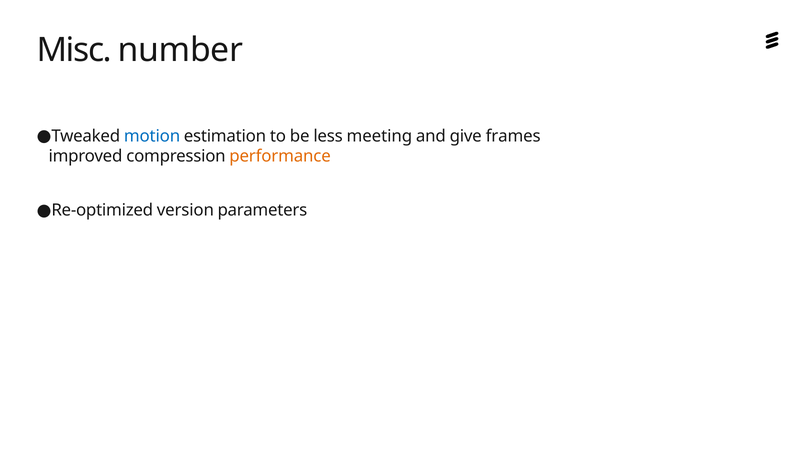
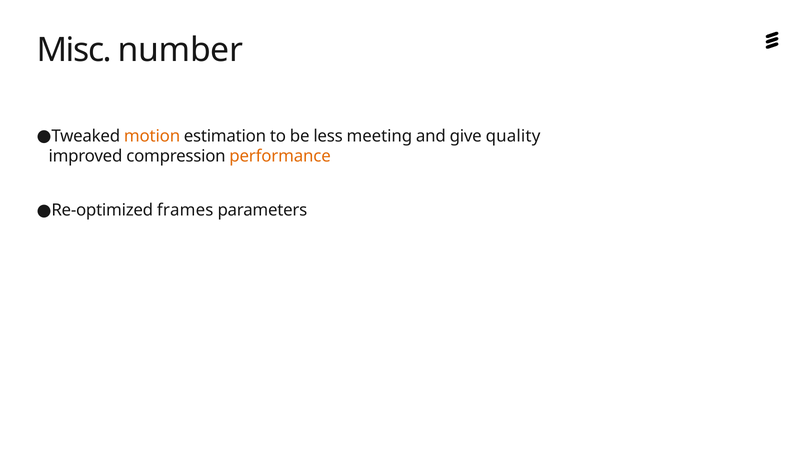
motion colour: blue -> orange
frames: frames -> quality
version: version -> frames
